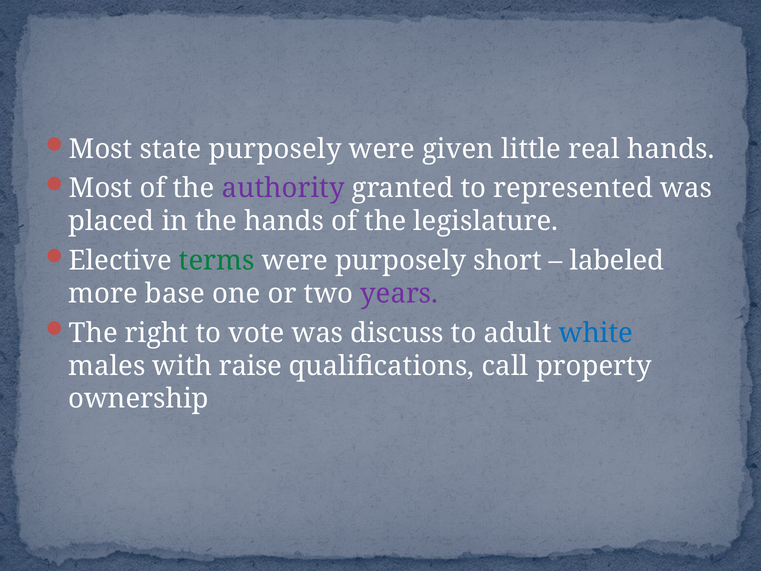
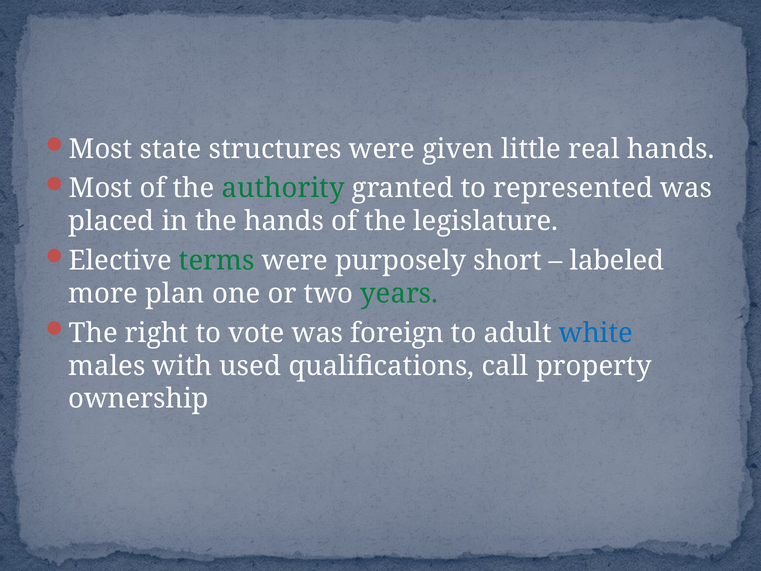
state purposely: purposely -> structures
authority colour: purple -> green
base: base -> plan
years colour: purple -> green
discuss: discuss -> foreign
raise: raise -> used
